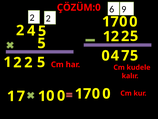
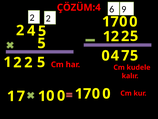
ÇÖZÜM:0: ÇÖZÜM:0 -> ÇÖZÜM:4
